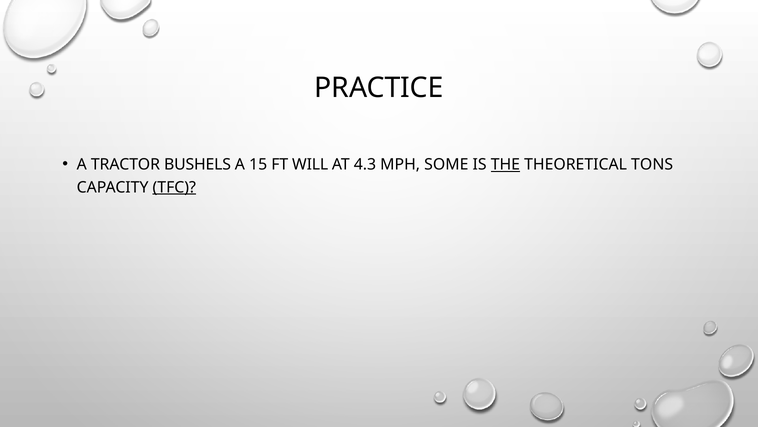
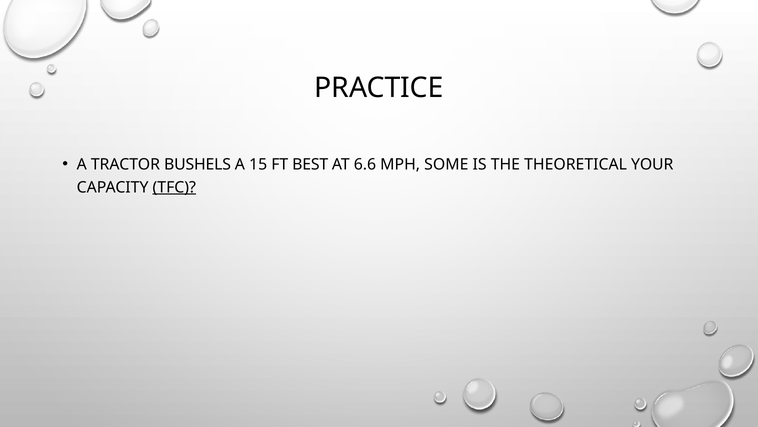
WILL: WILL -> BEST
4.3: 4.3 -> 6.6
THE underline: present -> none
TONS: TONS -> YOUR
